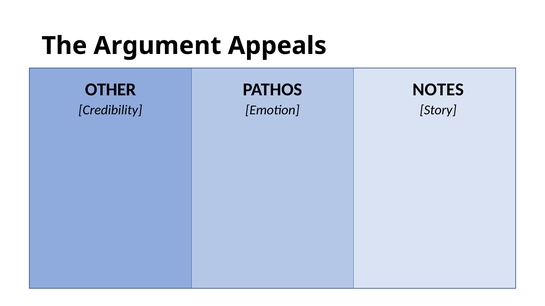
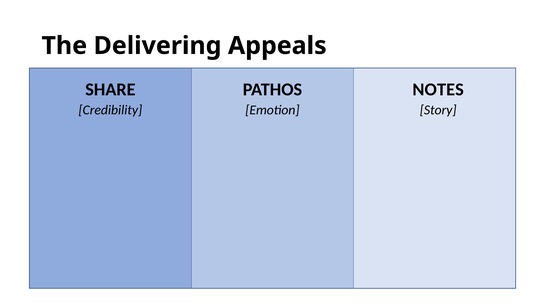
Argument: Argument -> Delivering
OTHER: OTHER -> SHARE
